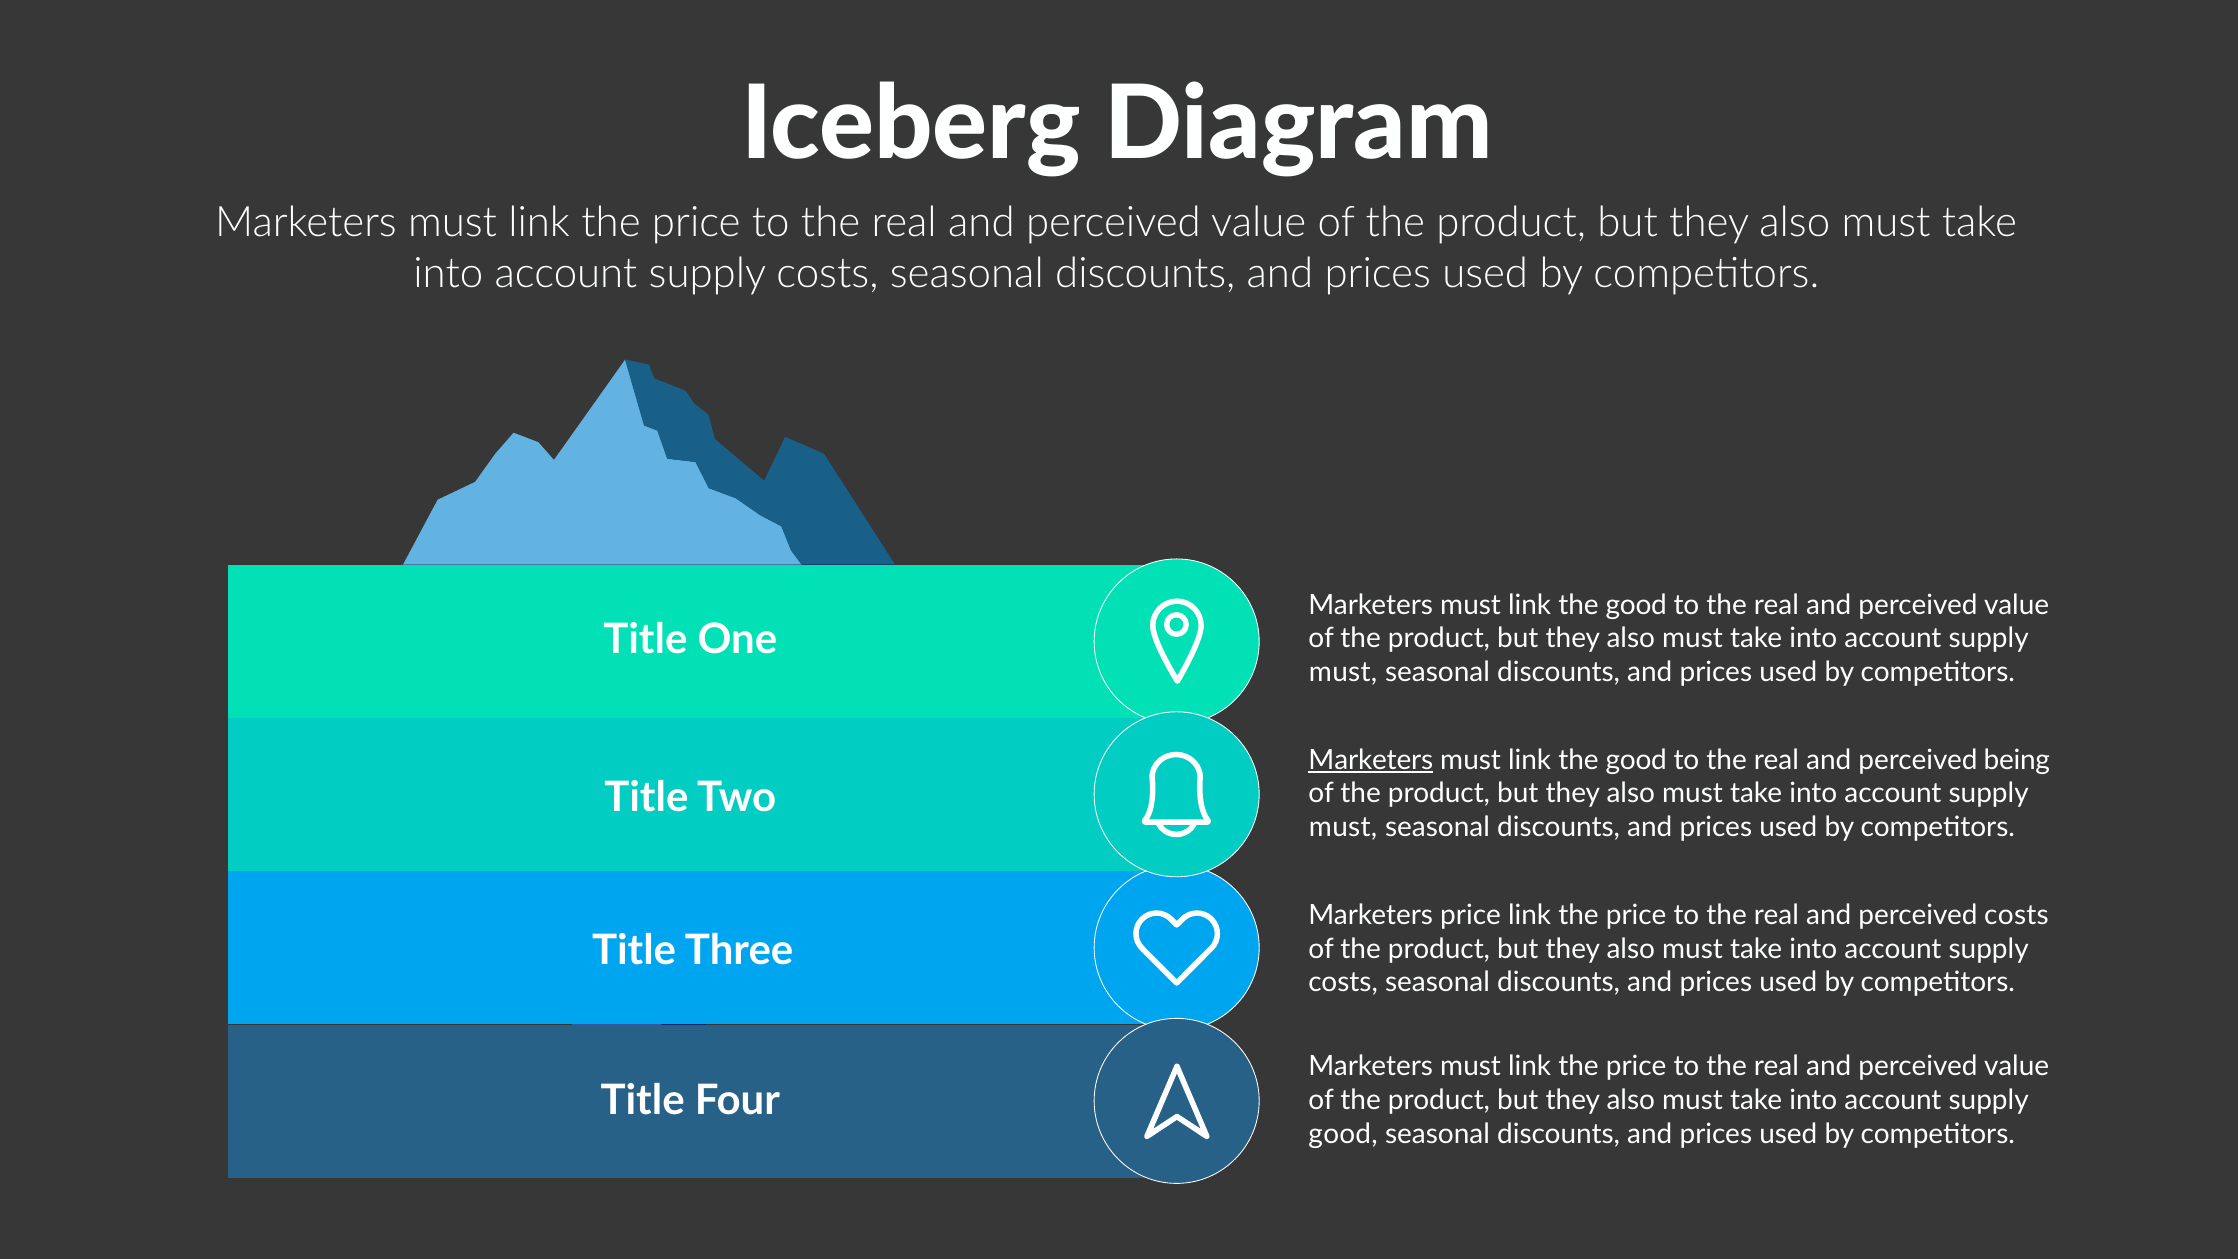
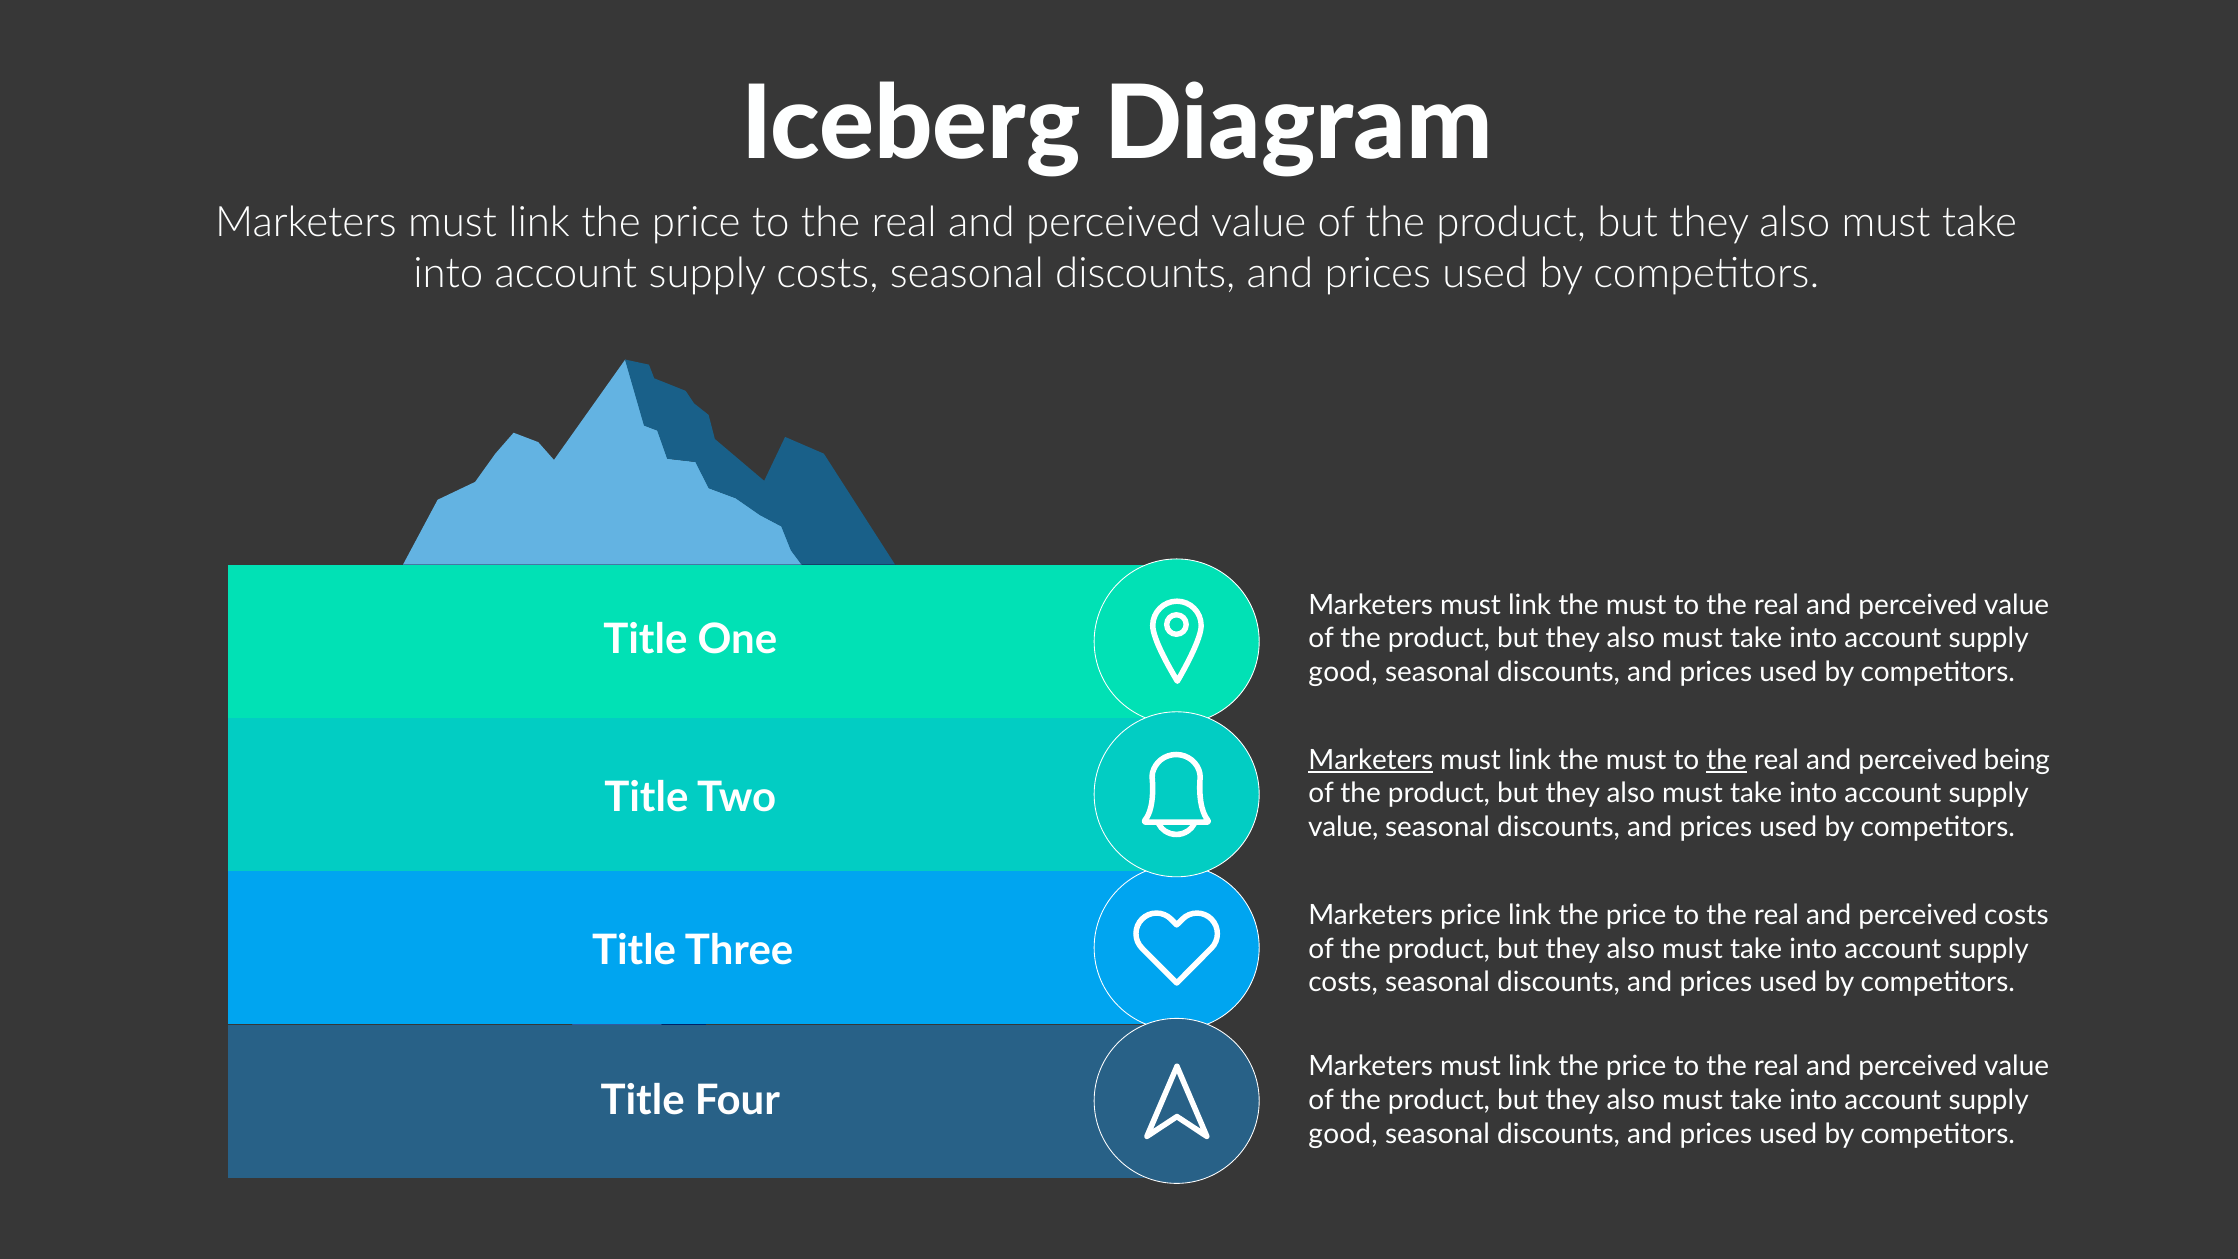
good at (1636, 605): good -> must
must at (1343, 672): must -> good
good at (1636, 760): good -> must
the at (1727, 760) underline: none -> present
must at (1343, 827): must -> value
